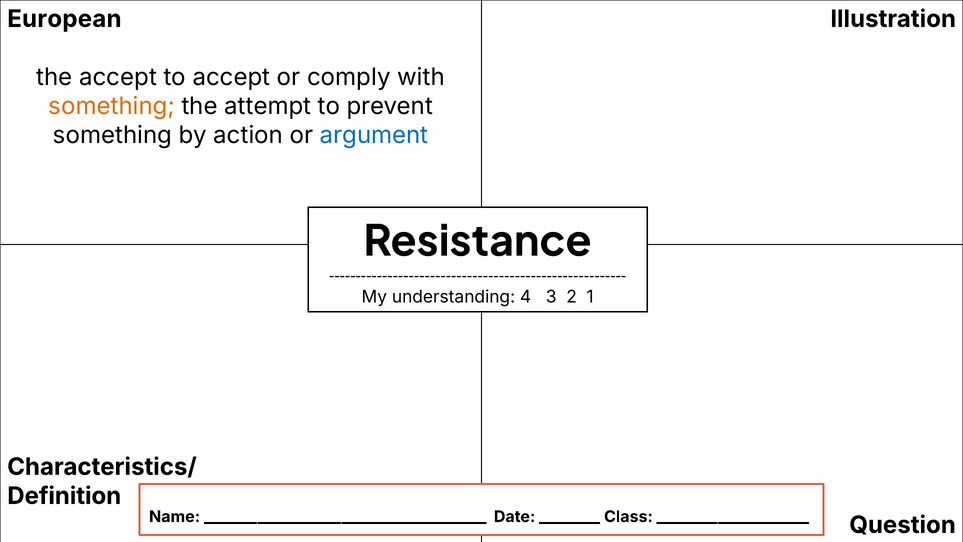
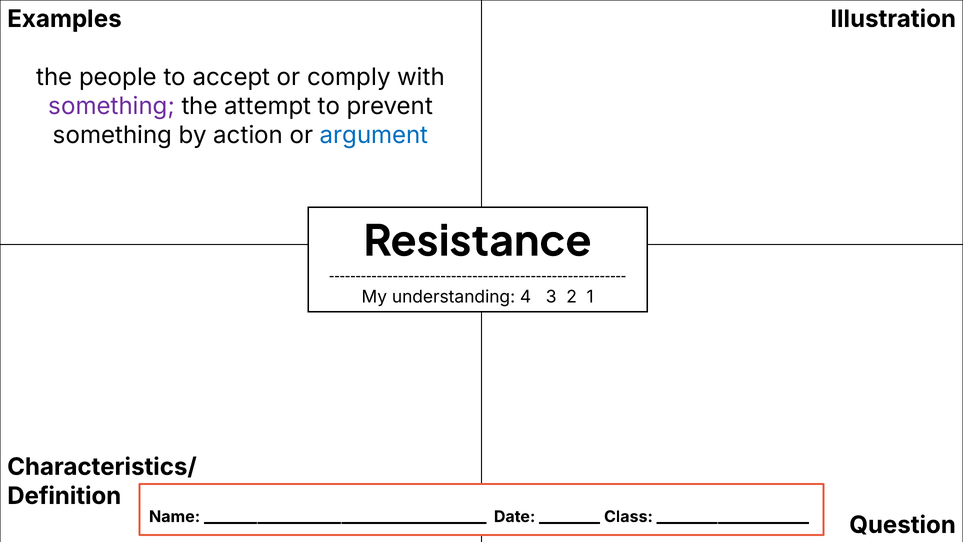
European: European -> Examples
the accept: accept -> people
something at (112, 106) colour: orange -> purple
